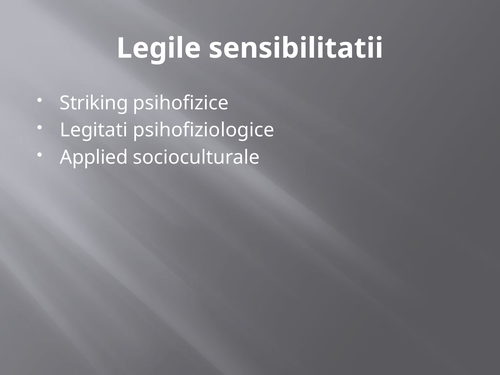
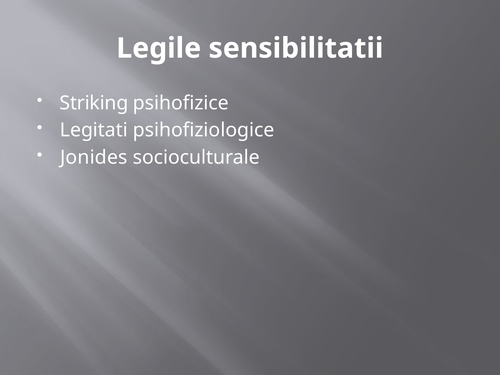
Applied: Applied -> Jonides
